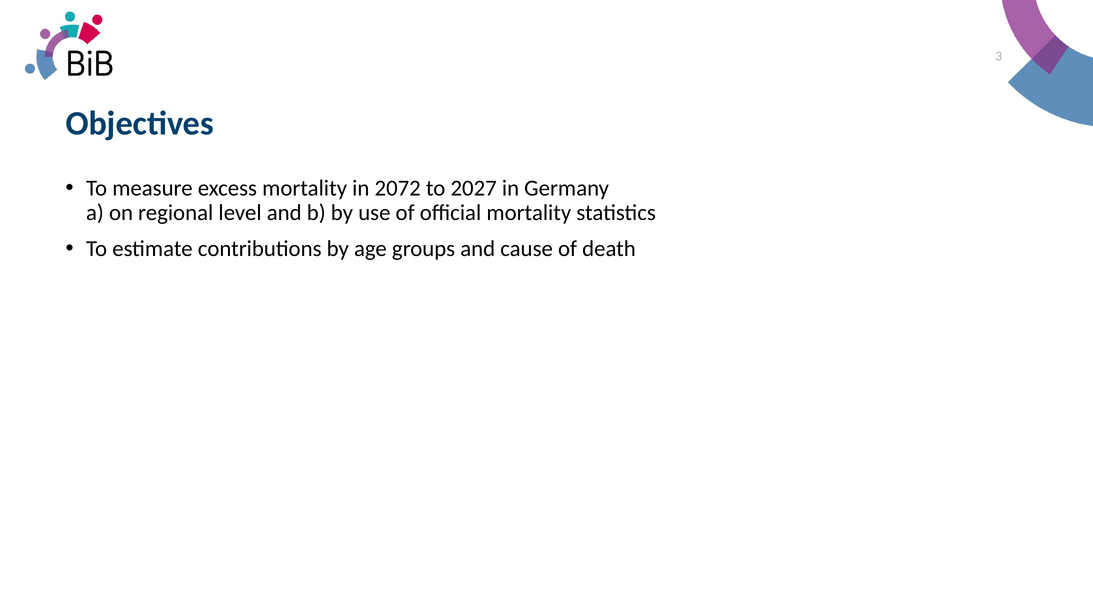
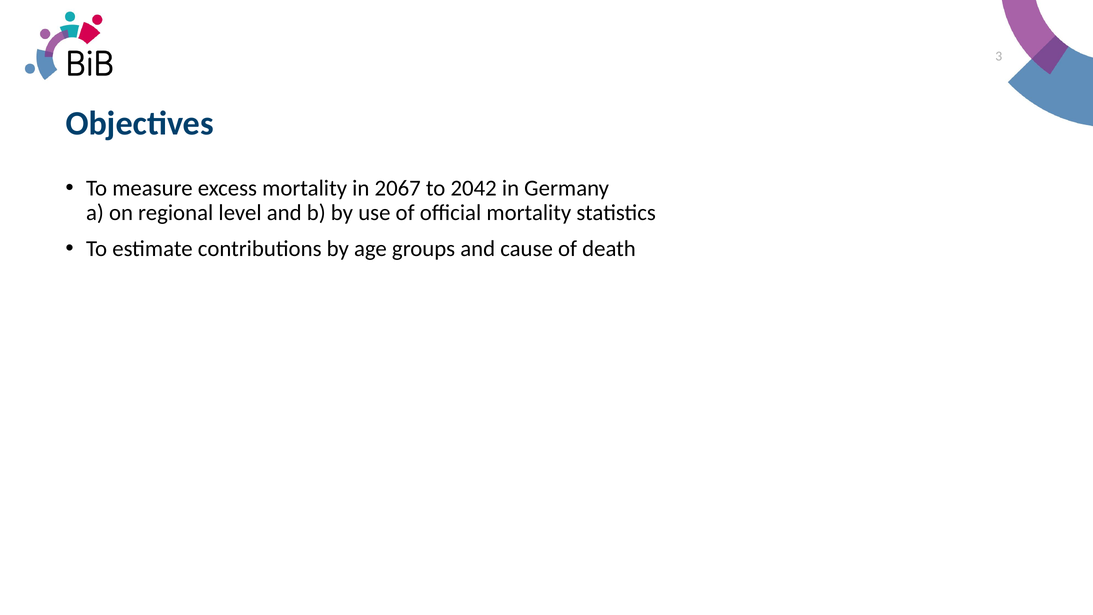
2072: 2072 -> 2067
2027: 2027 -> 2042
